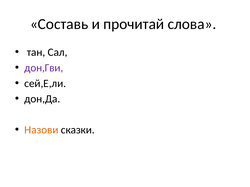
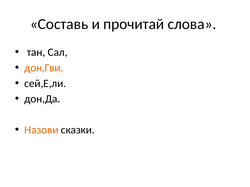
дон,Гви colour: purple -> orange
